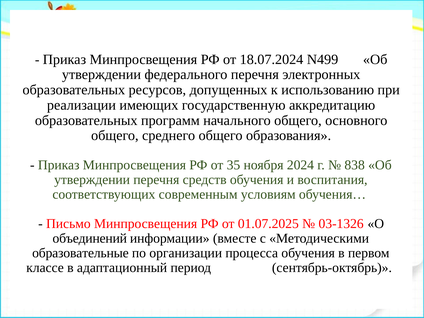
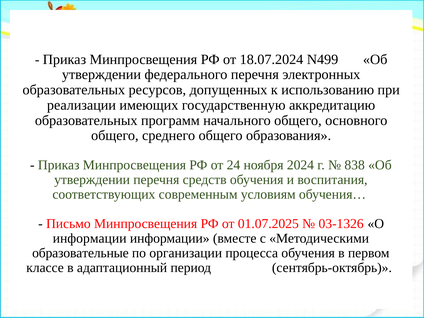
35: 35 -> 24
объединений at (90, 238): объединений -> информации
